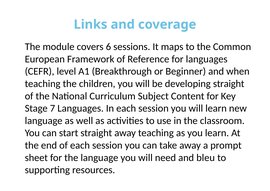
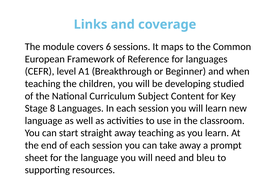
developing straight: straight -> studied
7: 7 -> 8
